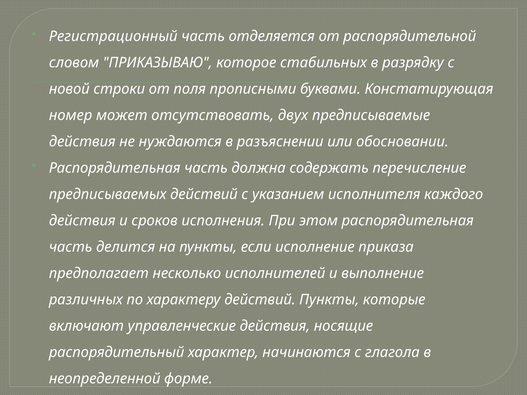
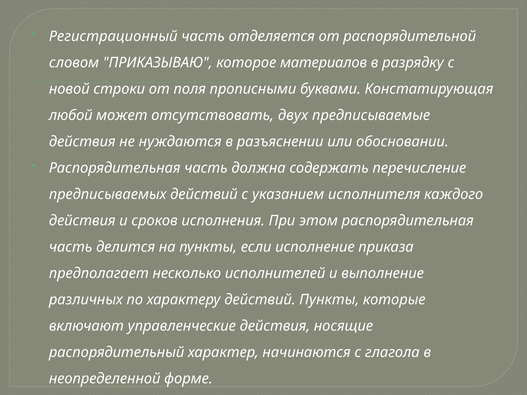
стабильных: стабильных -> материалов
номер: номер -> любой
